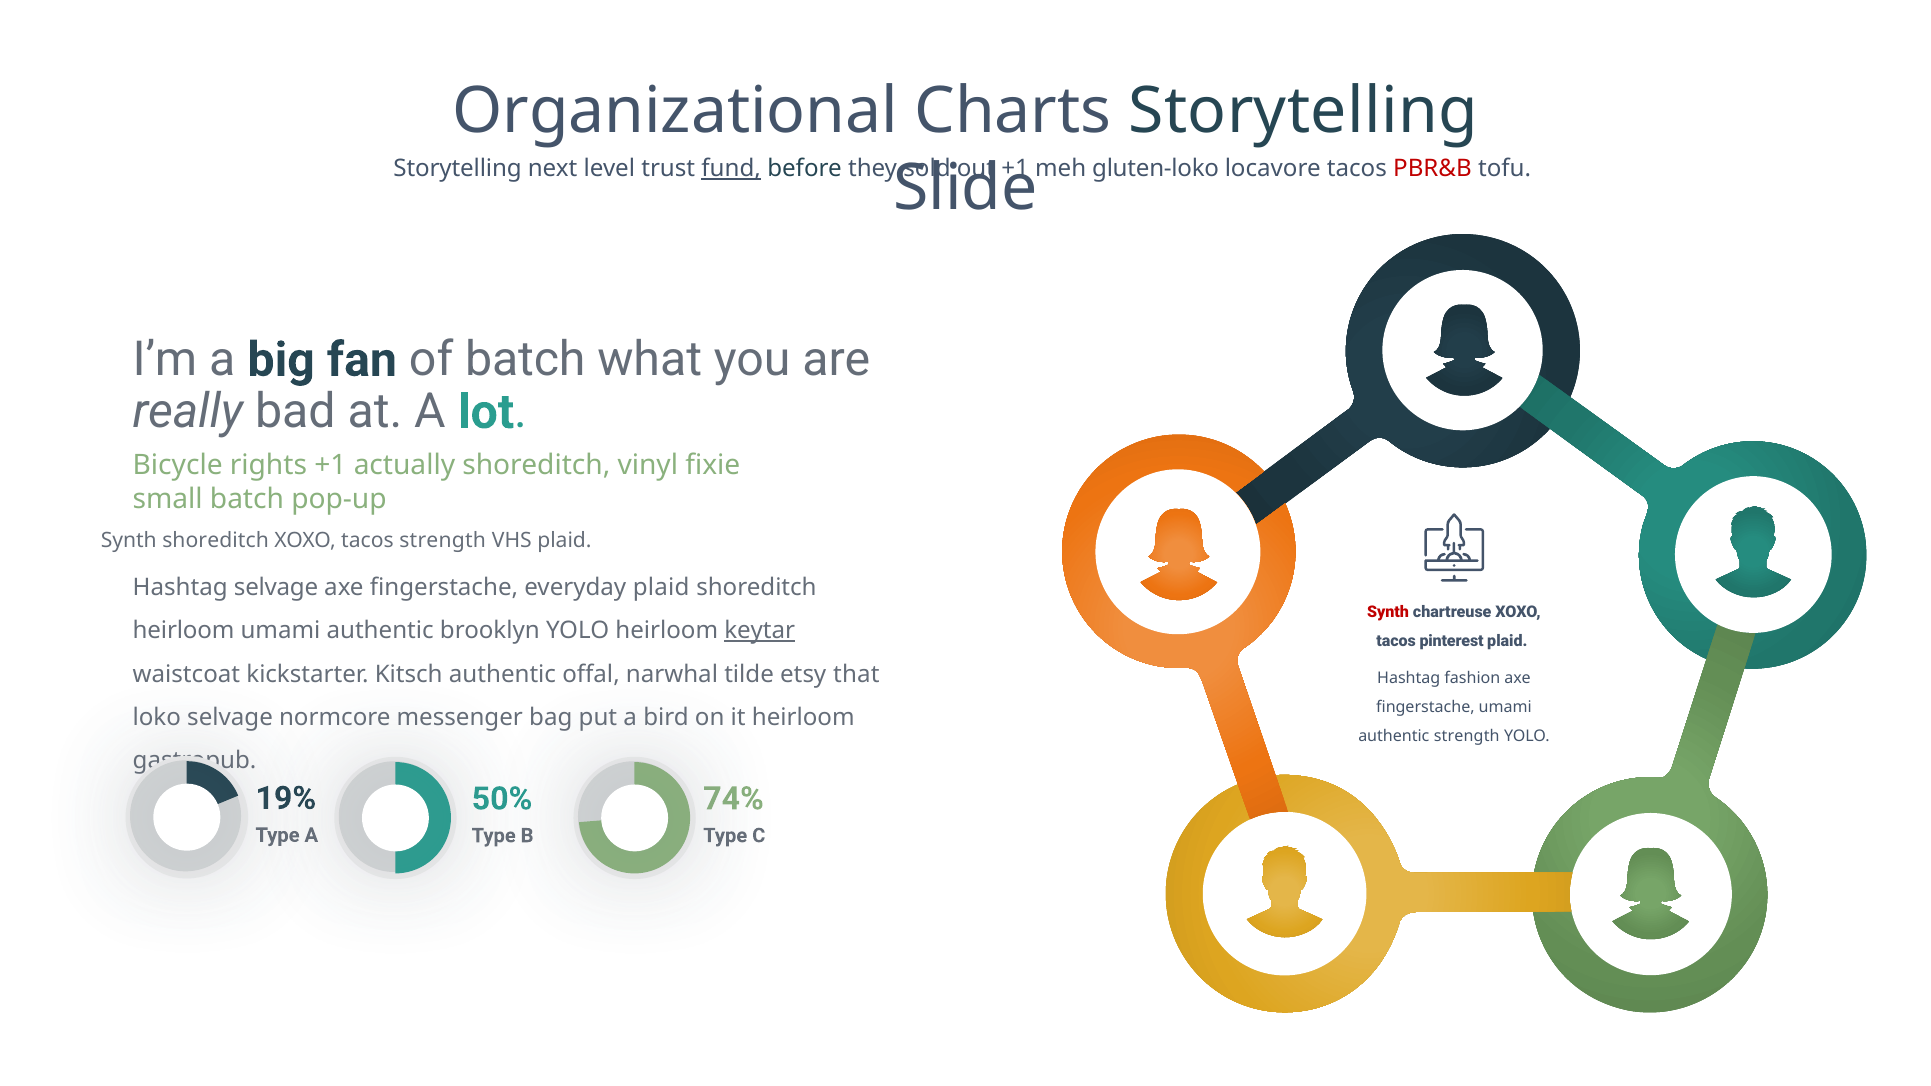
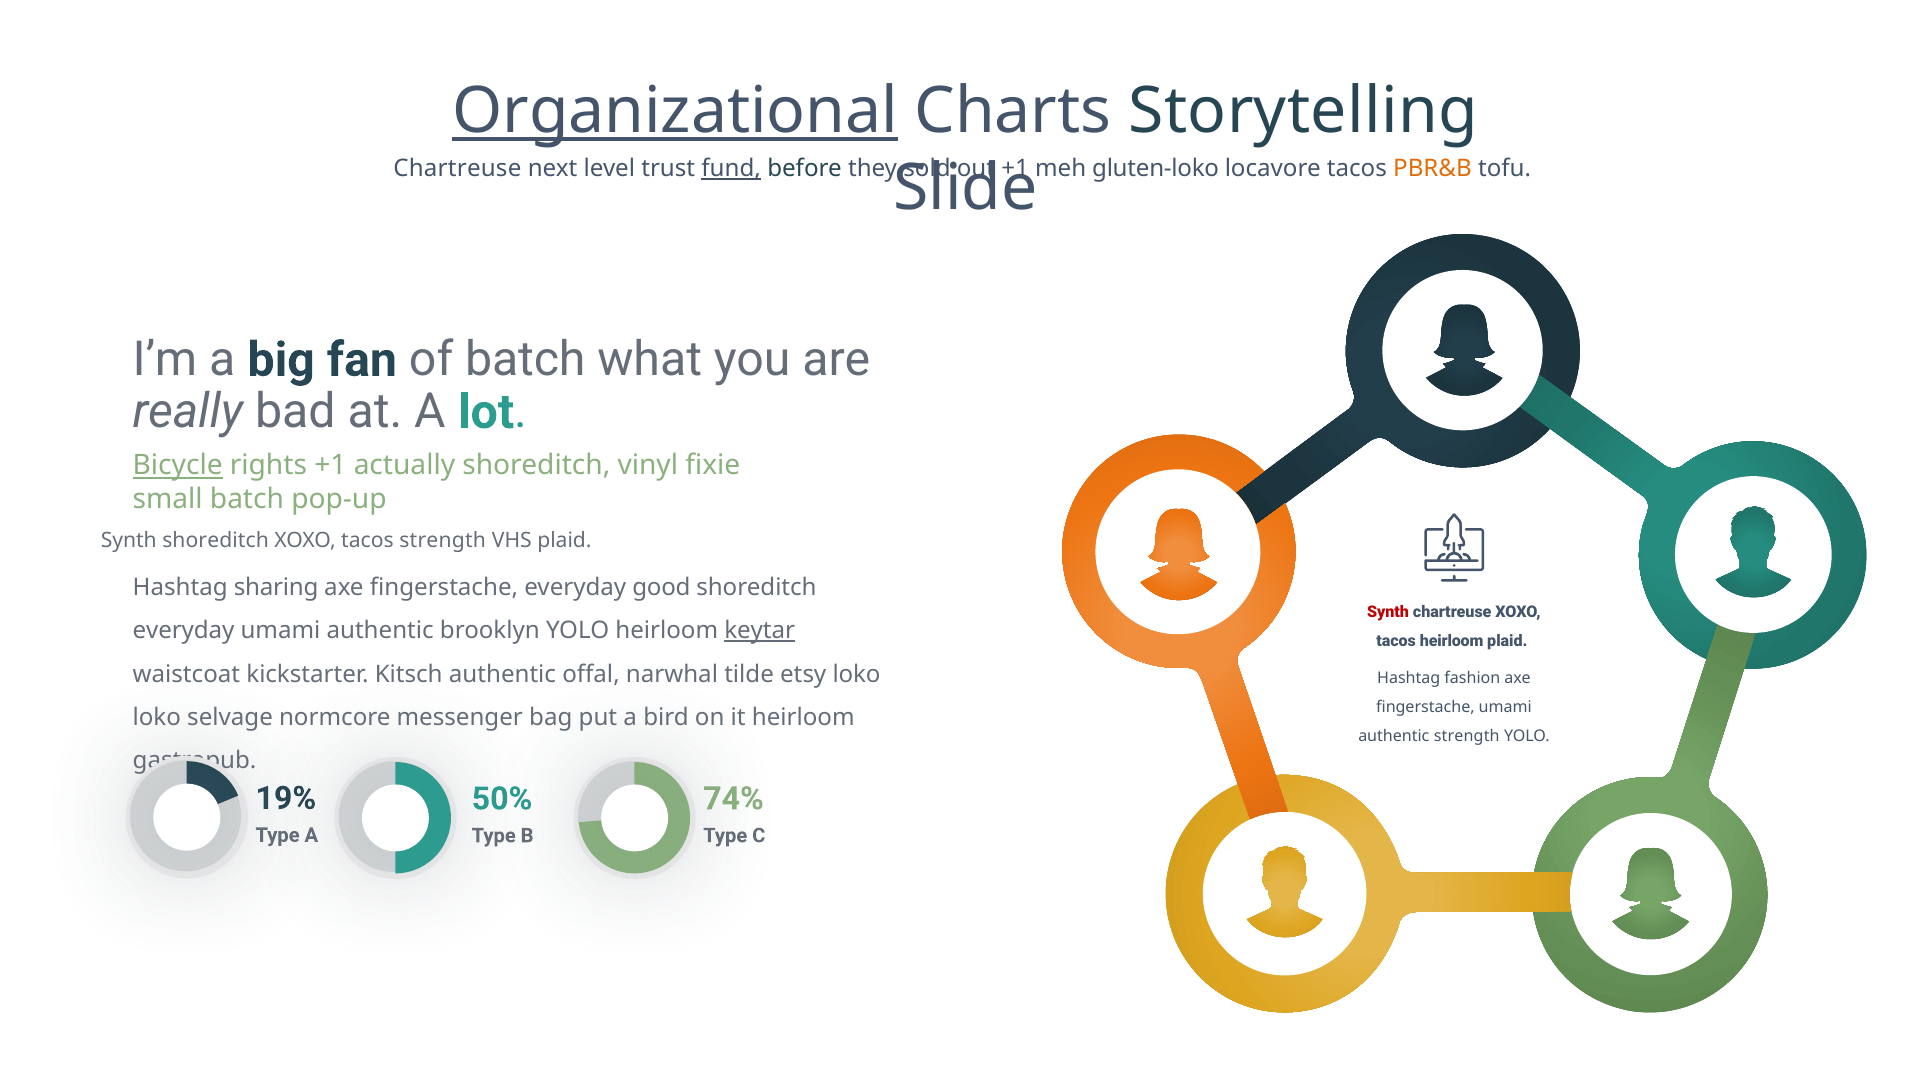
Organizational underline: none -> present
Storytelling at (458, 168): Storytelling -> Chartreuse
PBR&B colour: red -> orange
Bicycle underline: none -> present
Hashtag selvage: selvage -> sharing
everyday plaid: plaid -> good
heirloom at (184, 631): heirloom -> everyday
tacos pinterest: pinterest -> heirloom
etsy that: that -> loko
